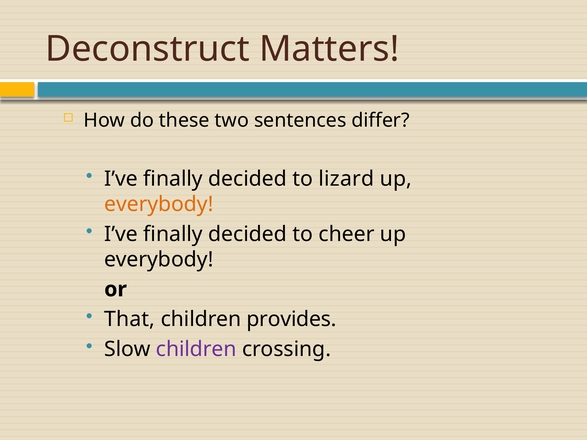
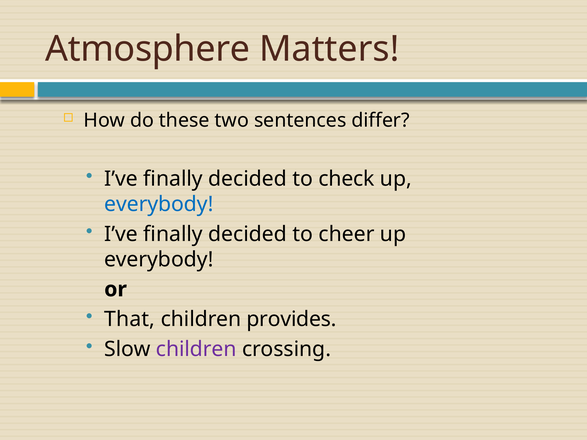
Deconstruct: Deconstruct -> Atmosphere
lizard: lizard -> check
everybody at (159, 204) colour: orange -> blue
